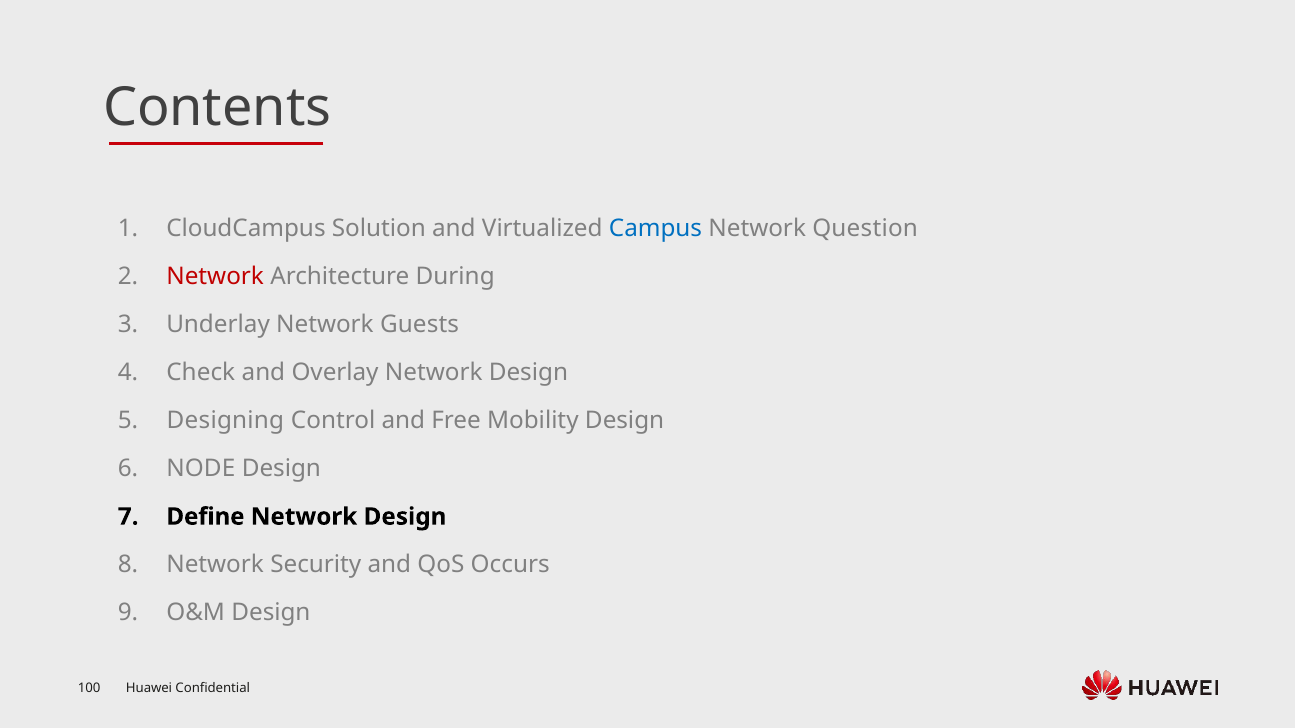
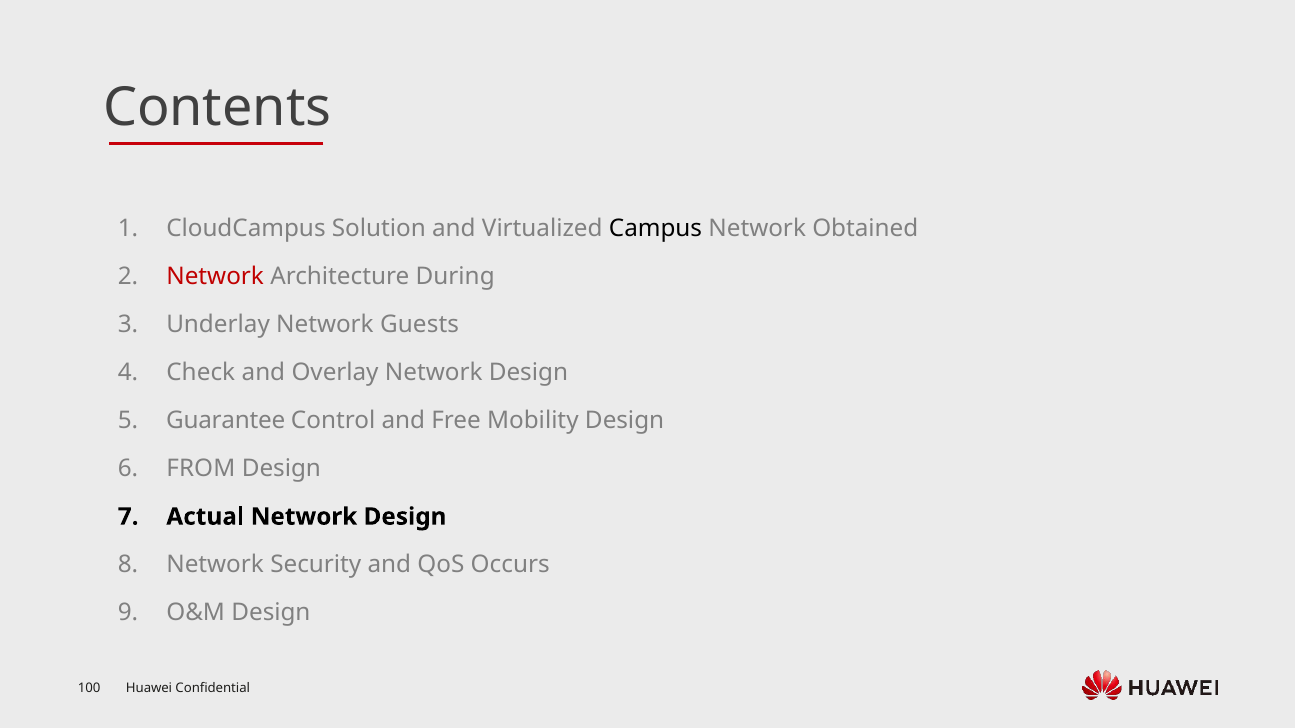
Campus colour: blue -> black
Question: Question -> Obtained
Designing: Designing -> Guarantee
NODE: NODE -> FROM
Define: Define -> Actual
